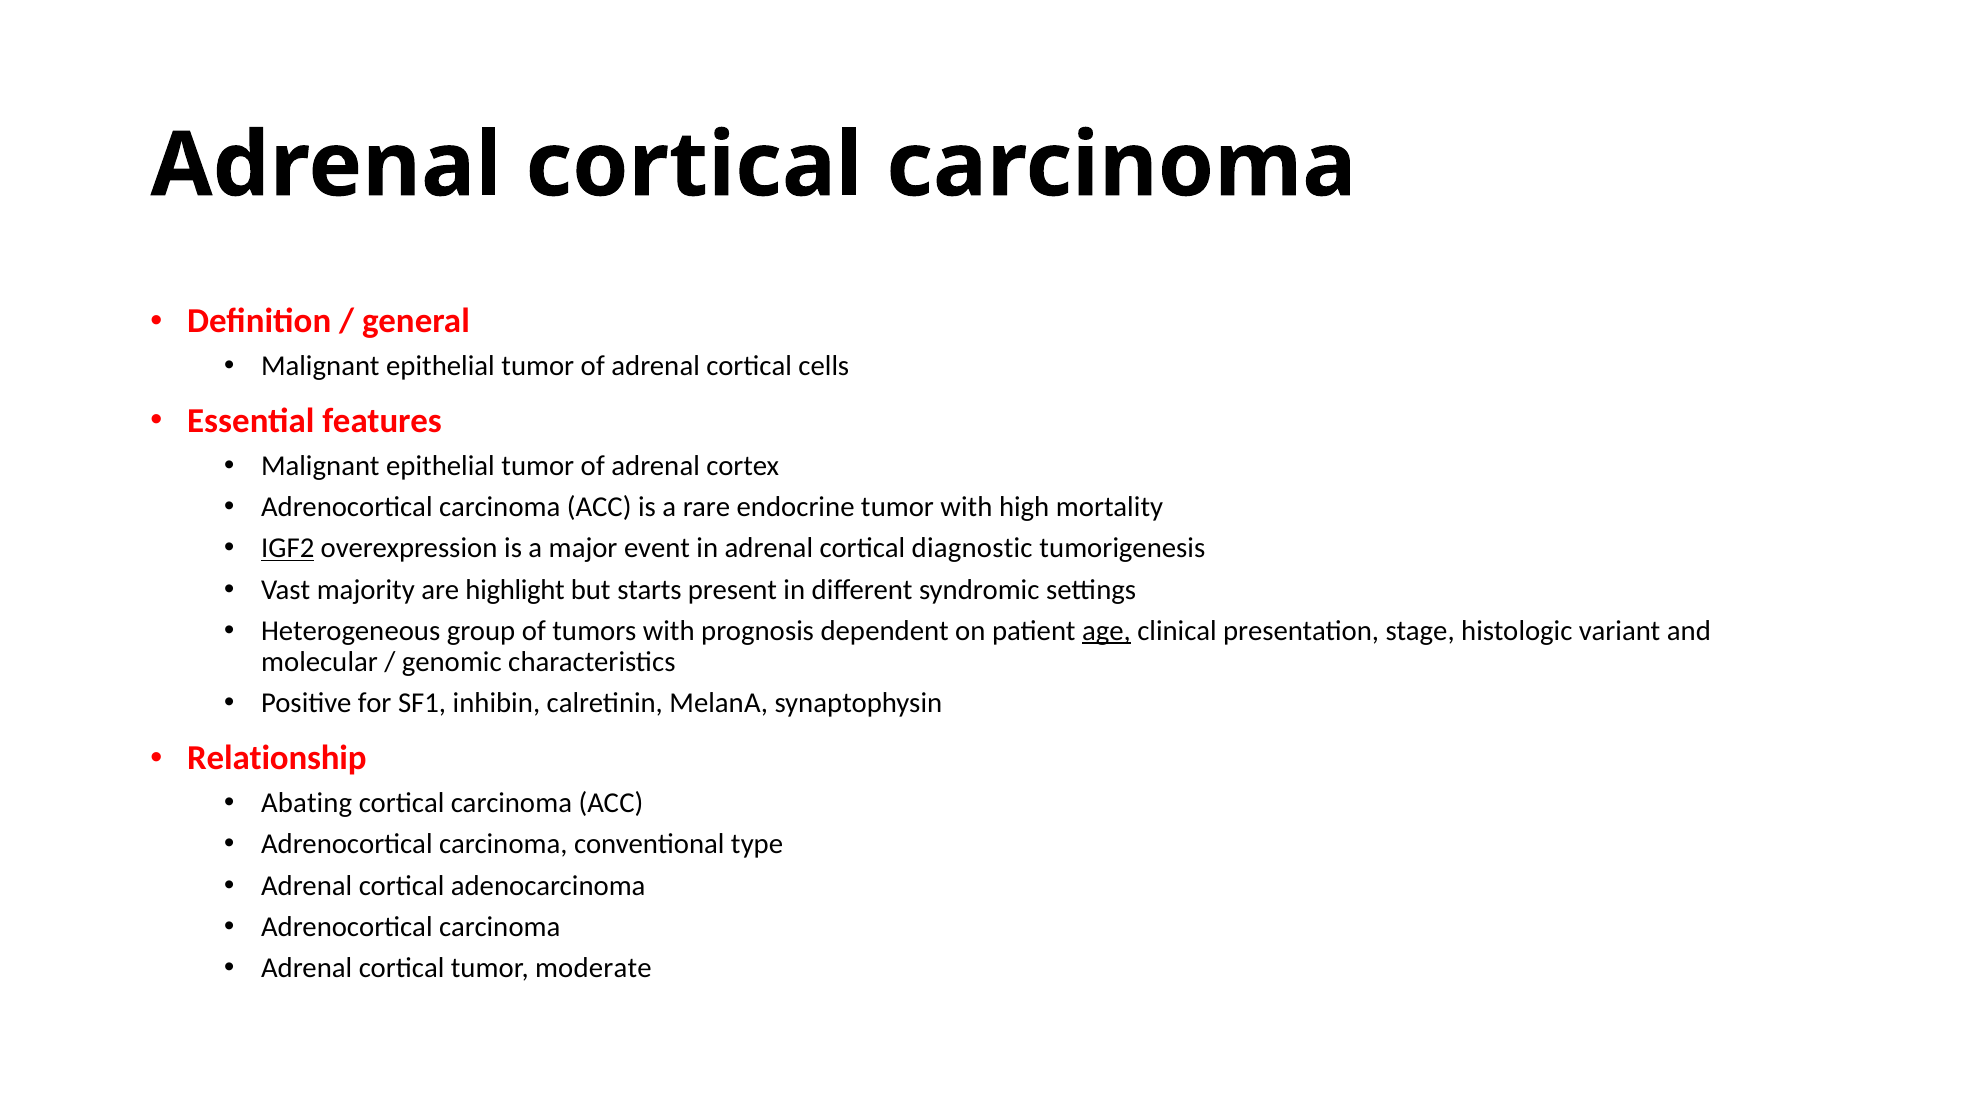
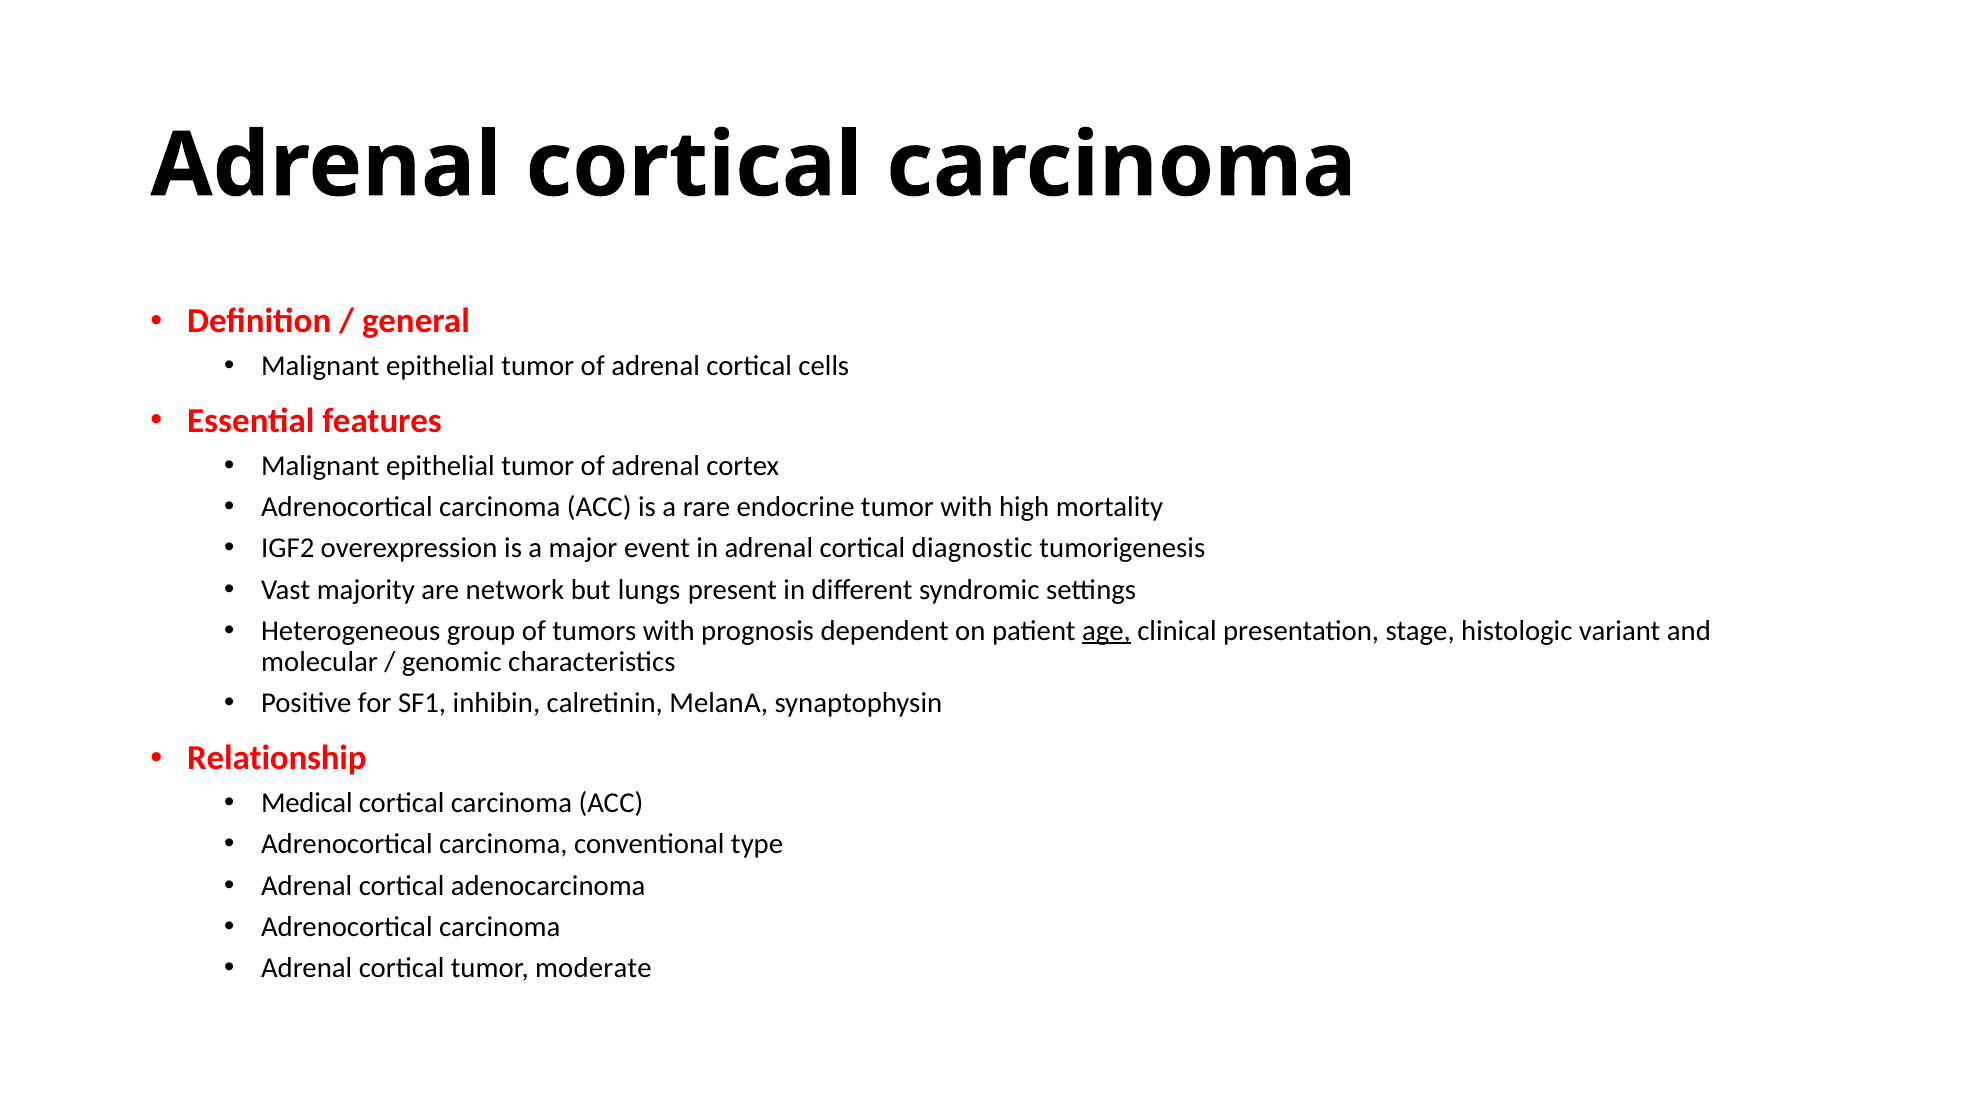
IGF2 underline: present -> none
highlight: highlight -> network
starts: starts -> lungs
Abating: Abating -> Medical
